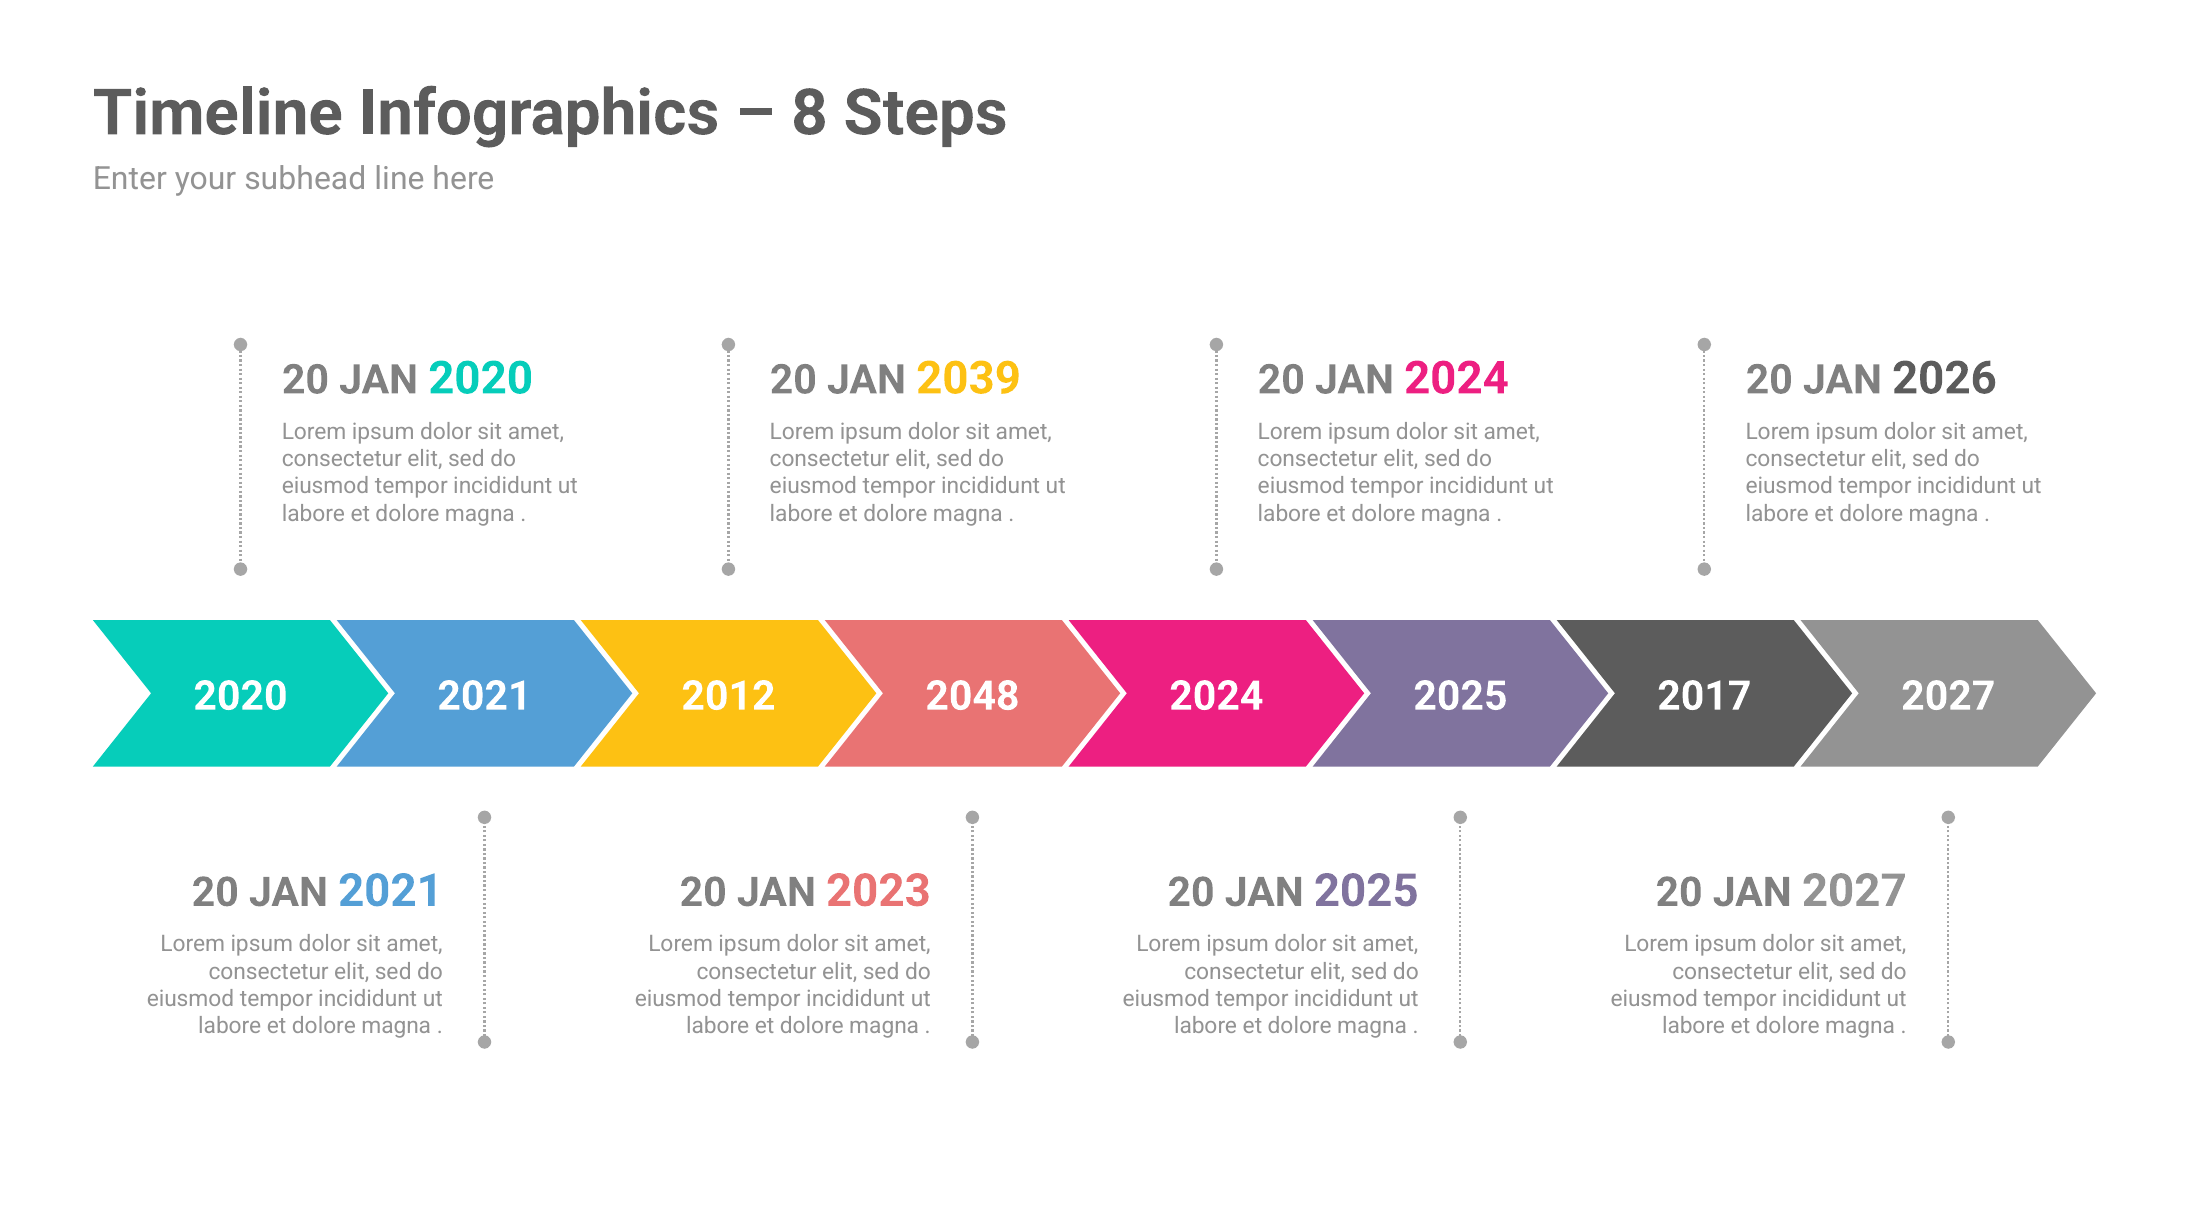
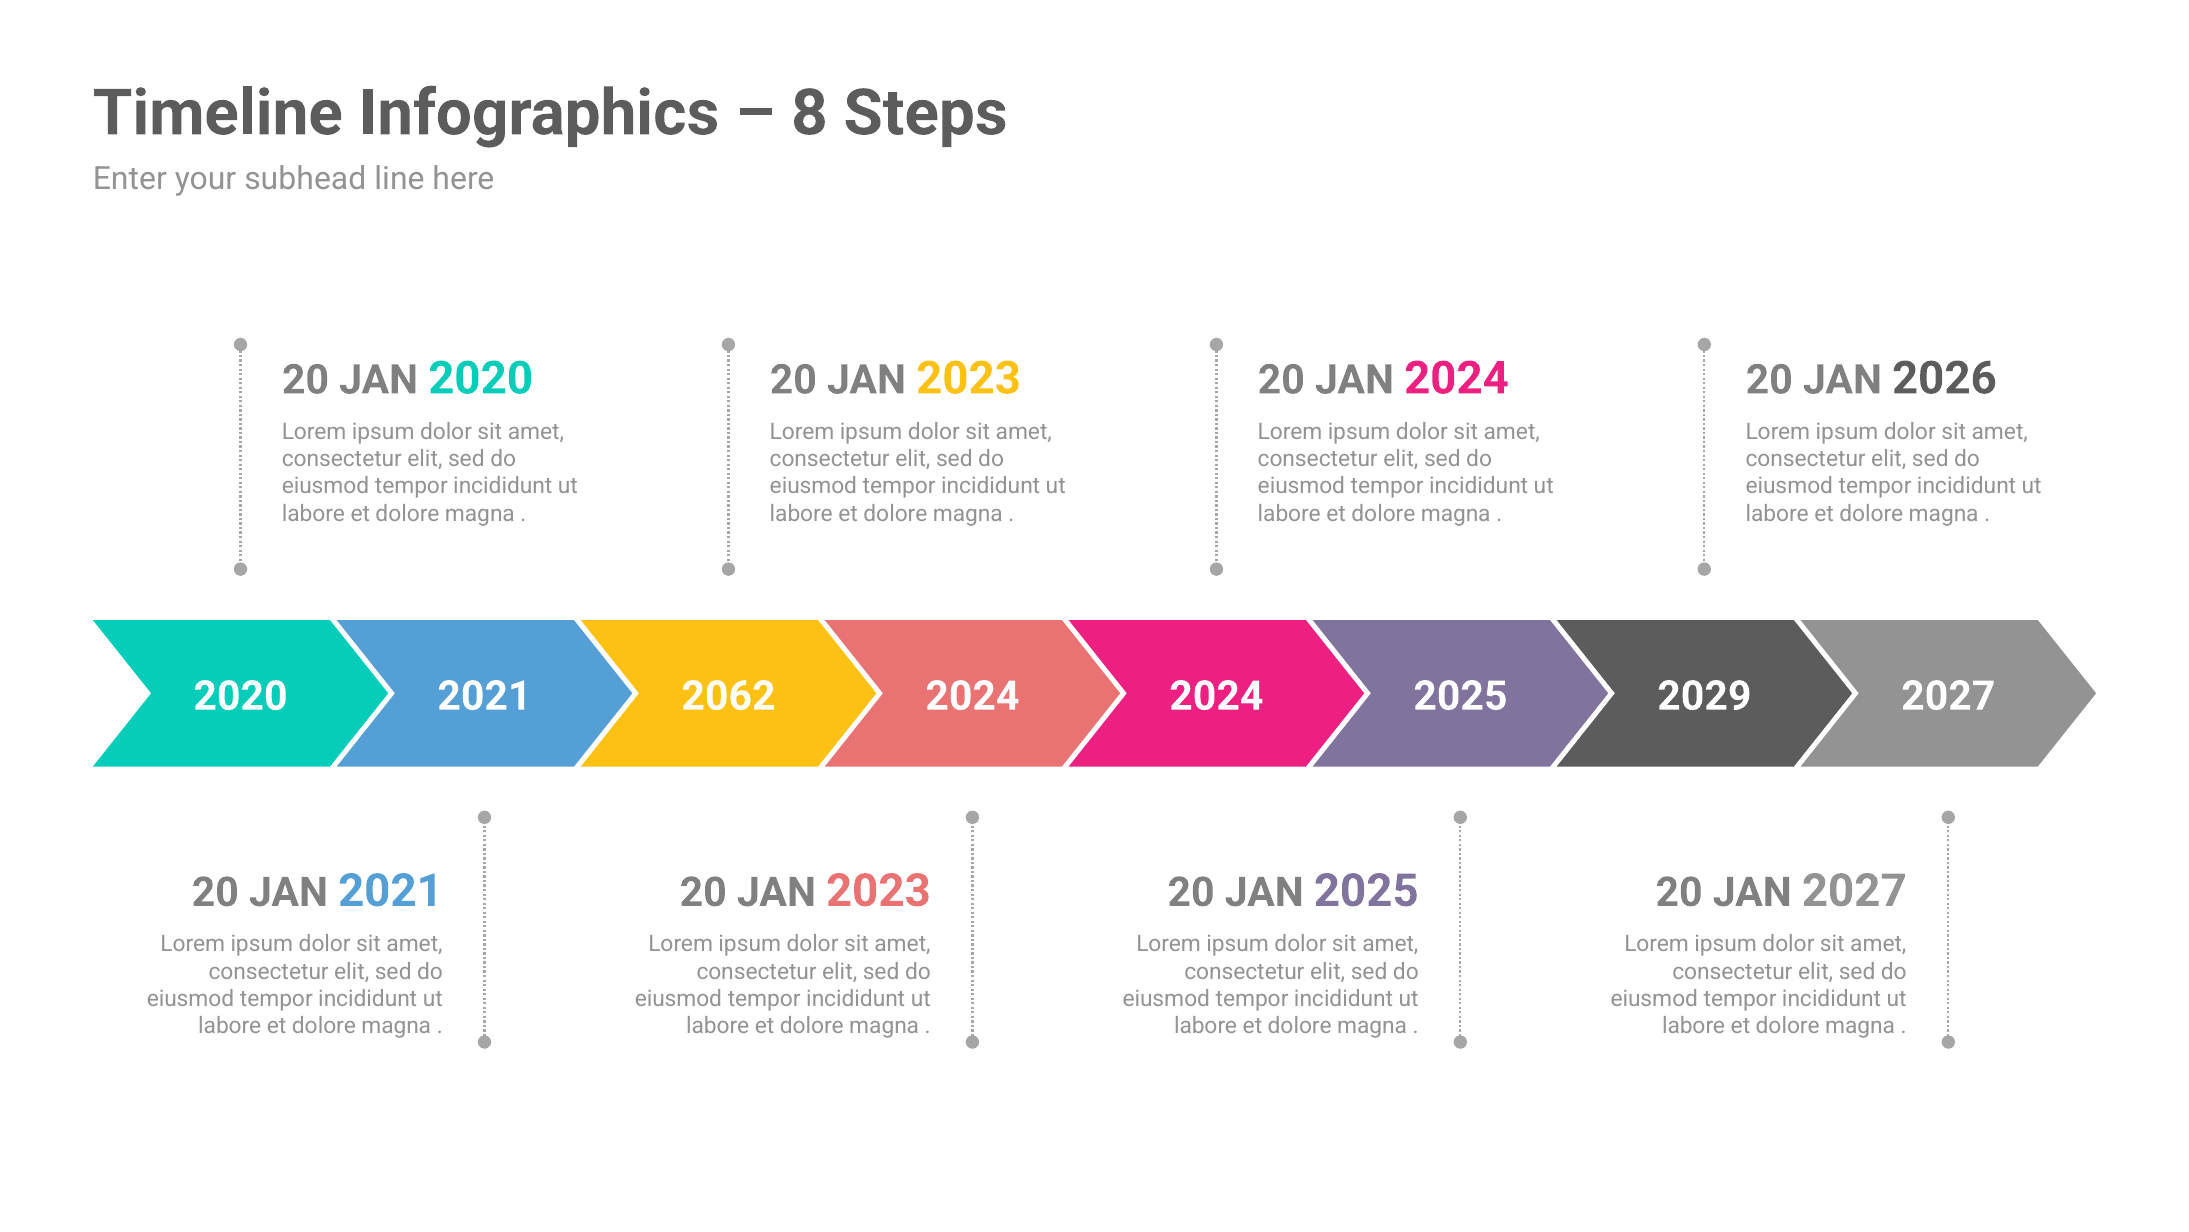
2039 at (969, 378): 2039 -> 2023
2012: 2012 -> 2062
2048 at (972, 696): 2048 -> 2024
2017: 2017 -> 2029
